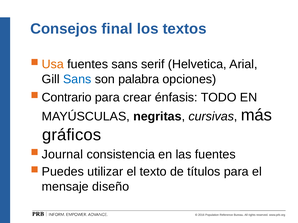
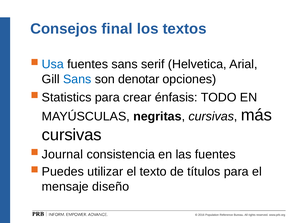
Usa colour: orange -> blue
palabra: palabra -> denotar
Contrario: Contrario -> Statistics
gráficos at (72, 135): gráficos -> cursivas
